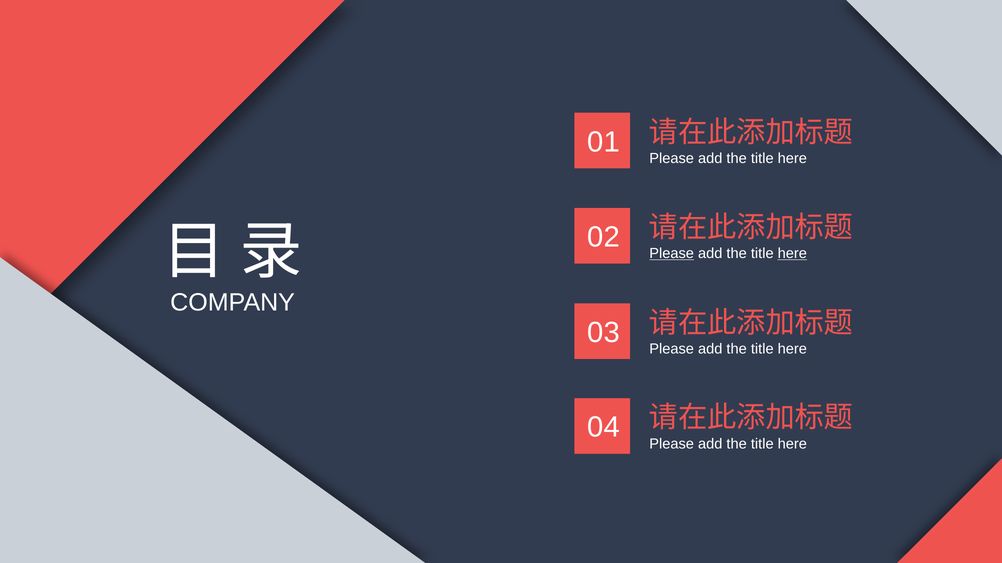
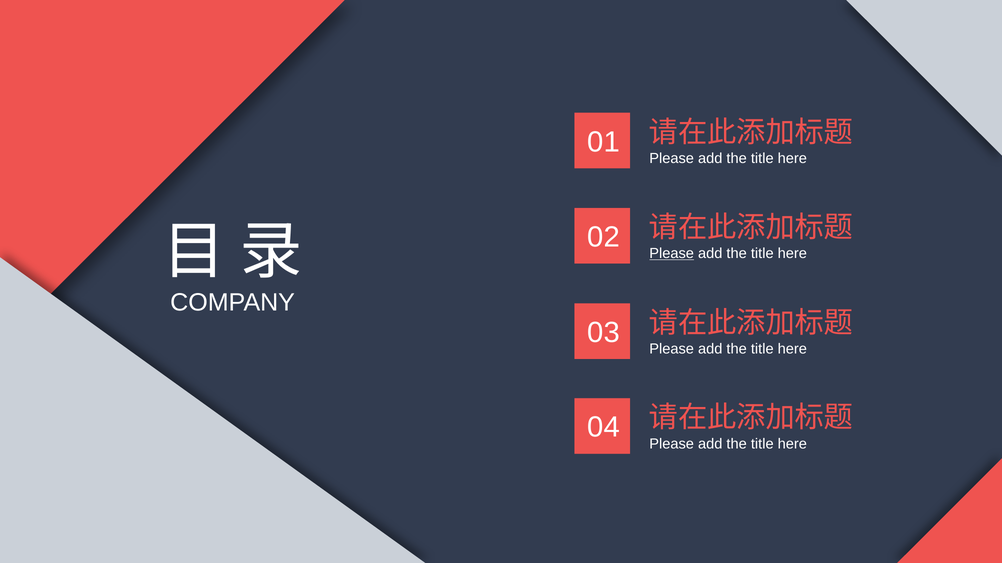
here at (792, 254) underline: present -> none
